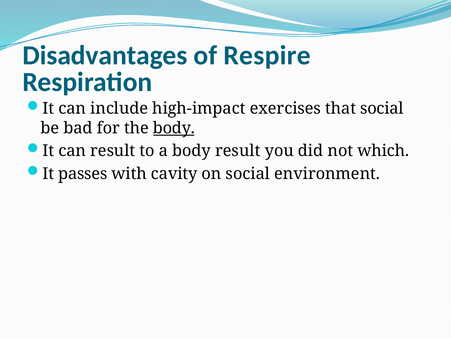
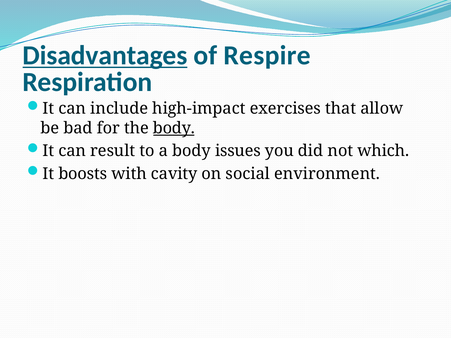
Disadvantages underline: none -> present
that social: social -> allow
body result: result -> issues
passes: passes -> boosts
